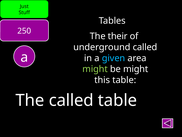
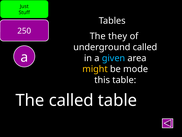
their: their -> they
might at (95, 69) colour: light green -> yellow
be might: might -> mode
